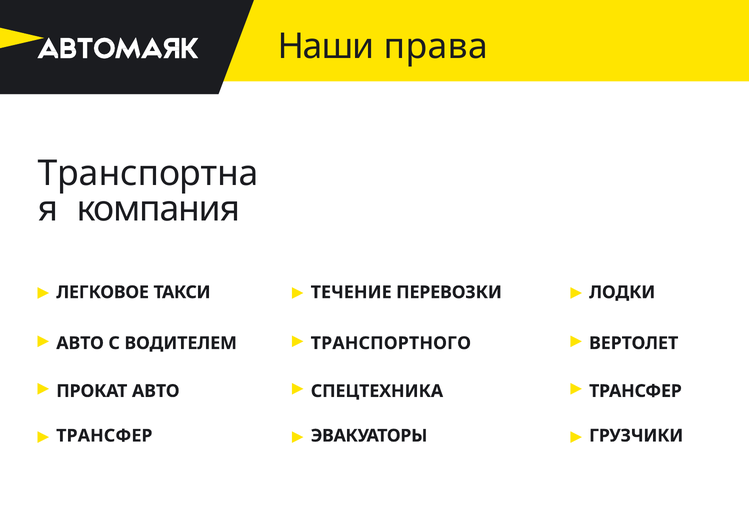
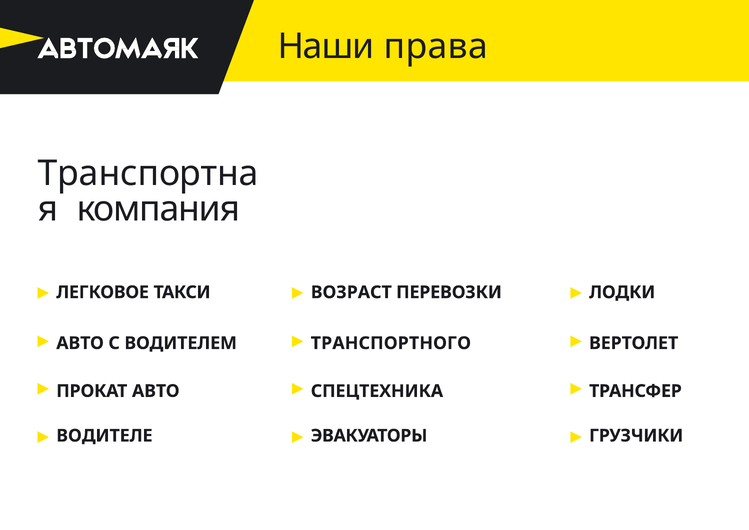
ТЕЧЕНИЕ: ТЕЧЕНИЕ -> ВОЗРАСТ
ТРАНСФЕР at (104, 435): ТРАНСФЕР -> ВОДИТЕЛЕ
